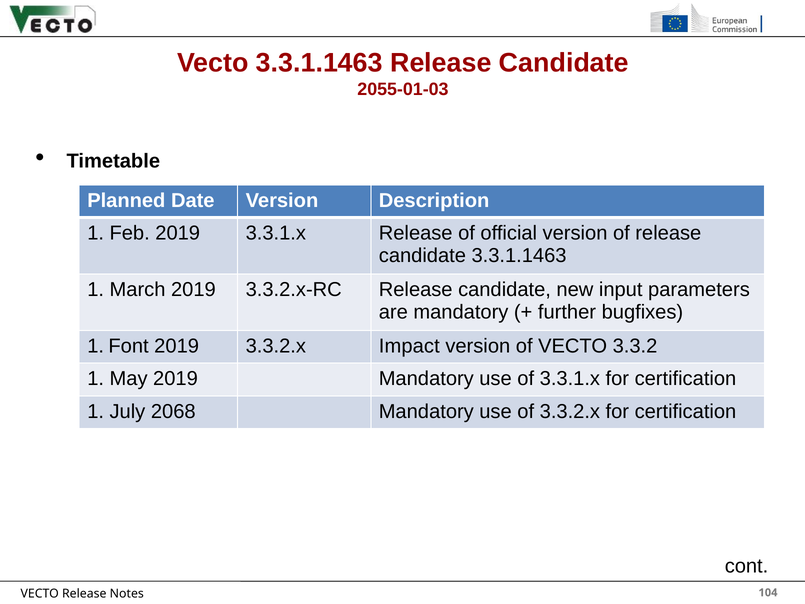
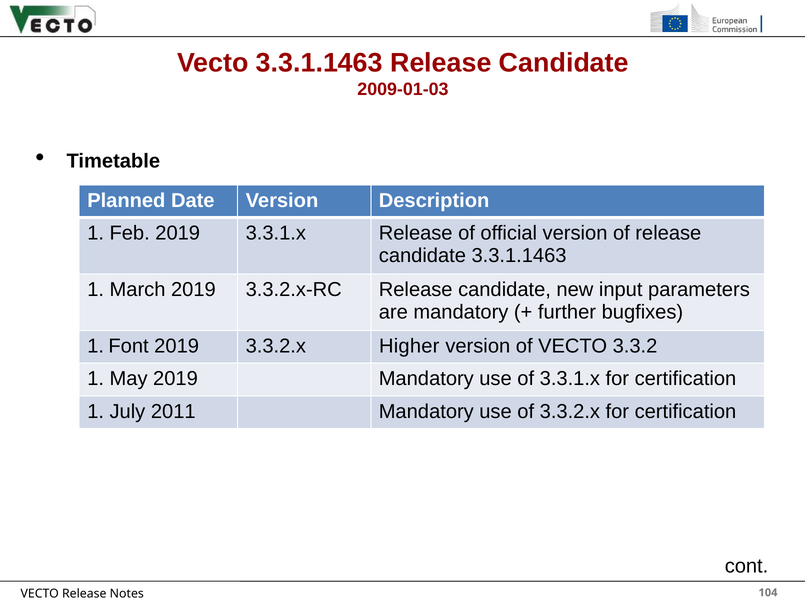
2055-01-03: 2055-01-03 -> 2009-01-03
Impact: Impact -> Higher
2068: 2068 -> 2011
